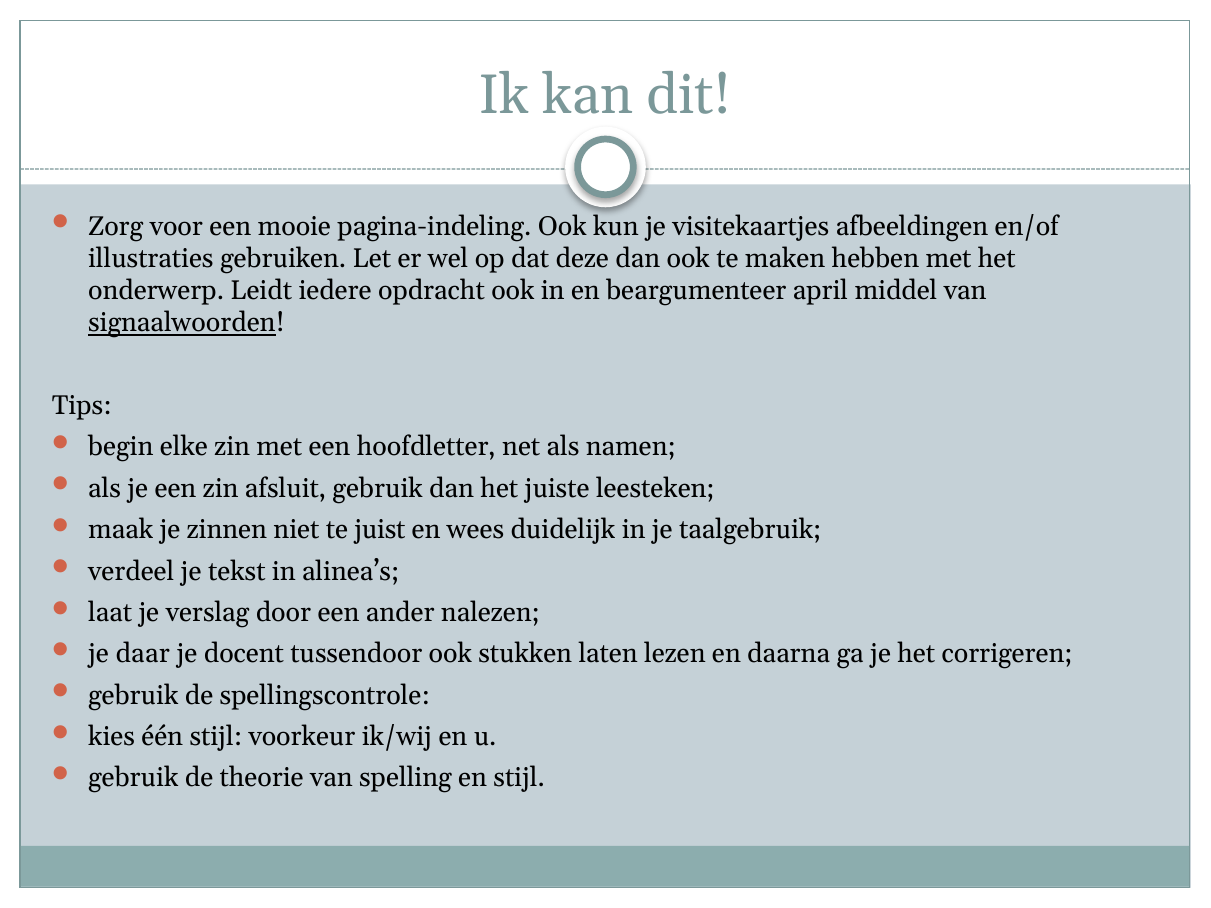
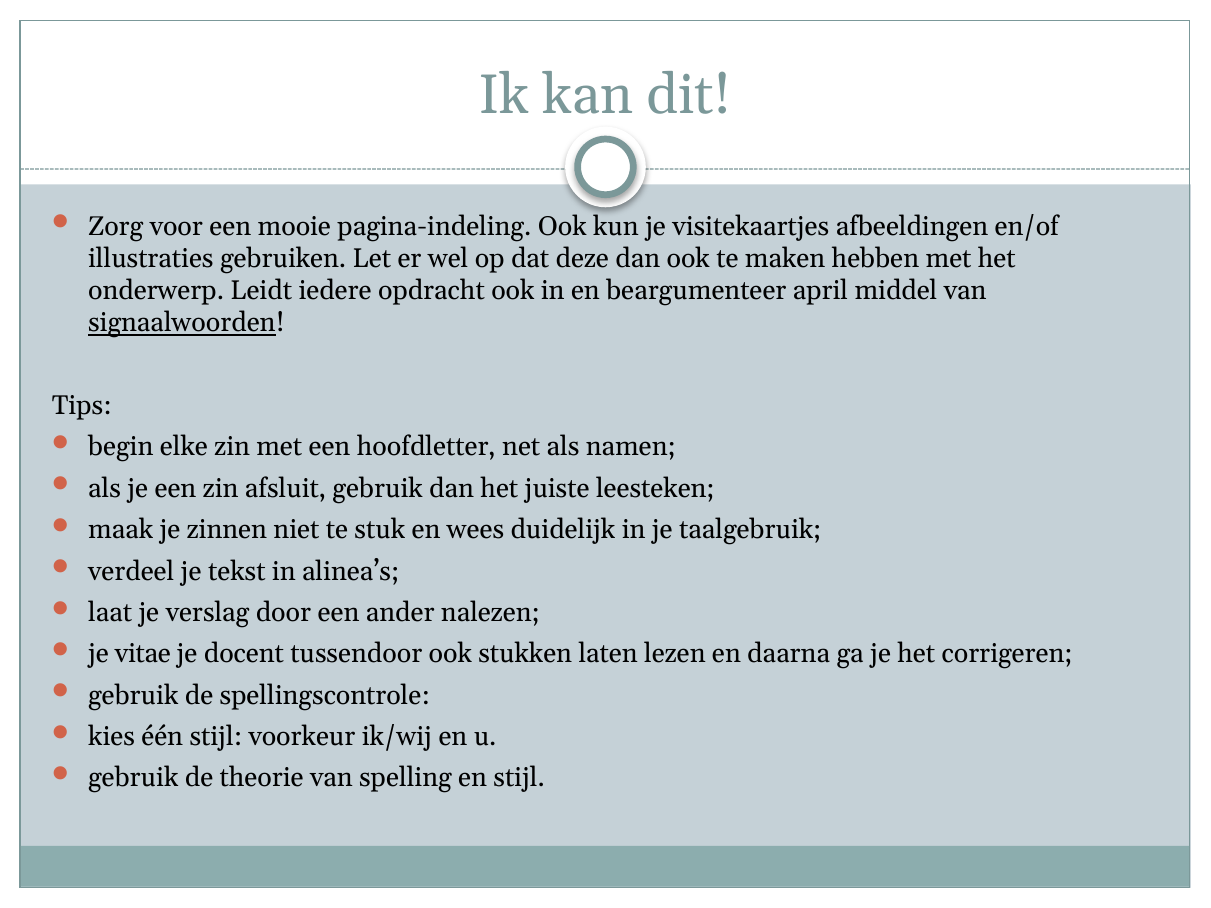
juist: juist -> stuk
daar: daar -> vitae
